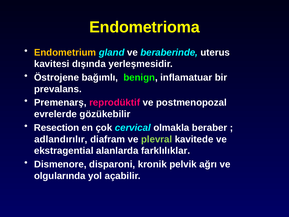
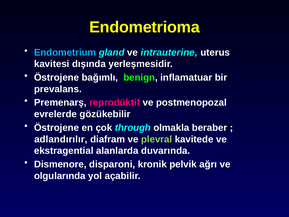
Endometrium colour: yellow -> light blue
beraberinde: beraberinde -> intrauterine
Resection at (57, 128): Resection -> Östrojene
cervical: cervical -> through
farklılıklar: farklılıklar -> duvarında
